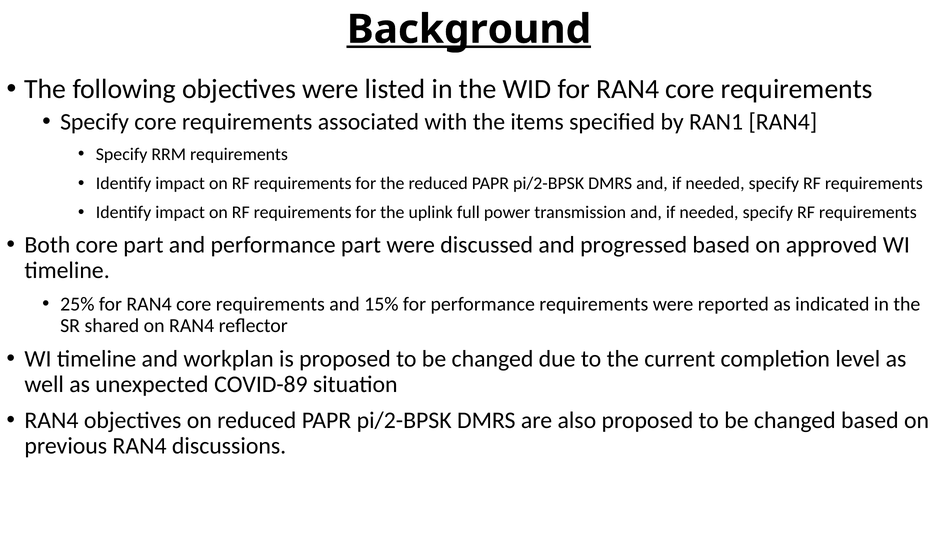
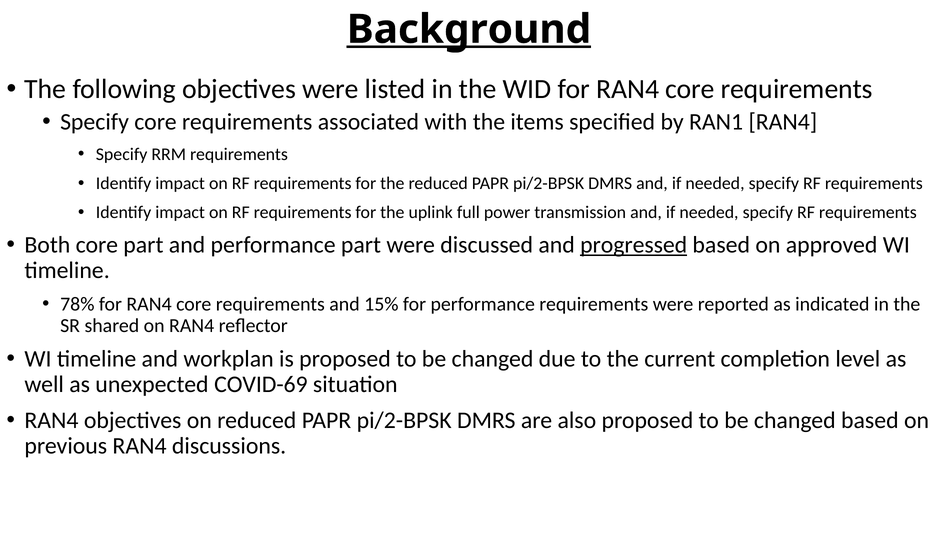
progressed underline: none -> present
25%: 25% -> 78%
COVID-89: COVID-89 -> COVID-69
